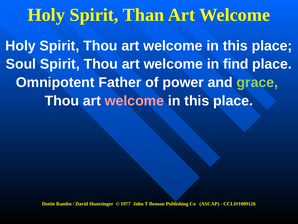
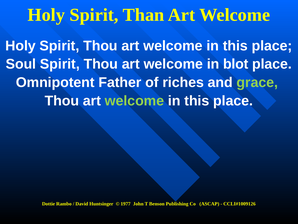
find: find -> blot
power: power -> riches
welcome at (134, 101) colour: pink -> light green
